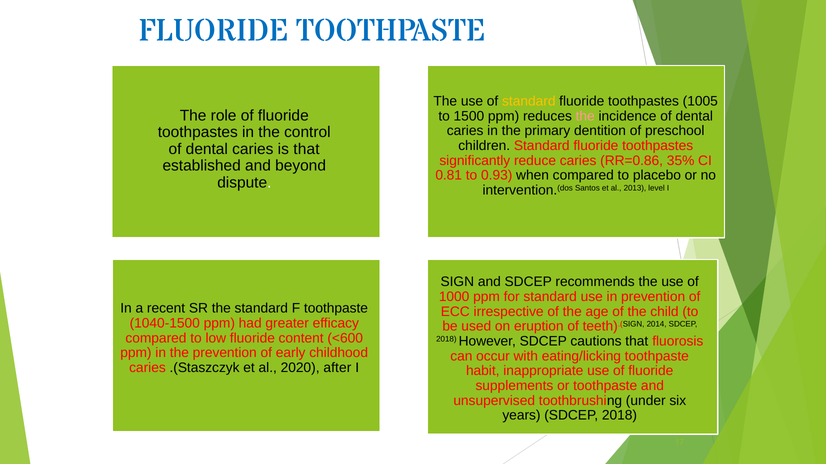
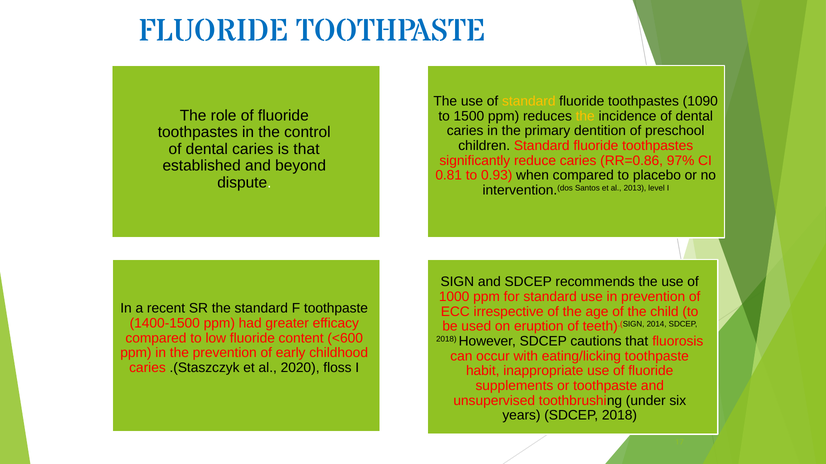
1005: 1005 -> 1090
the at (585, 116) colour: pink -> yellow
35%: 35% -> 97%
1040-1500: 1040-1500 -> 1400-1500
after: after -> floss
